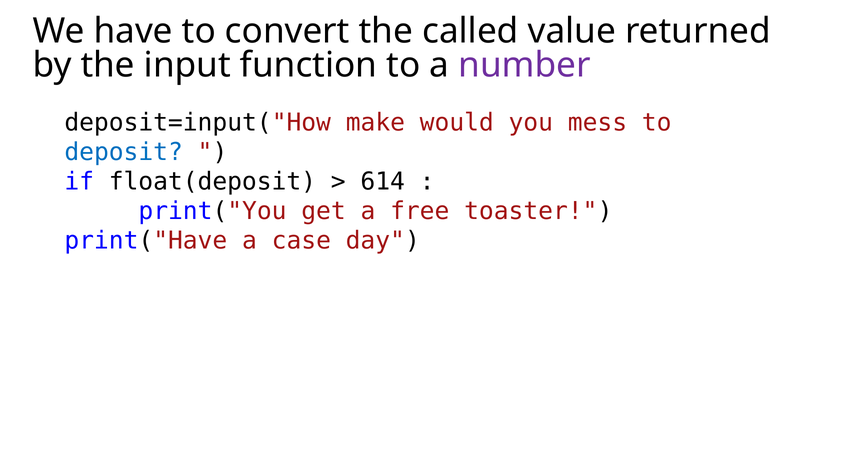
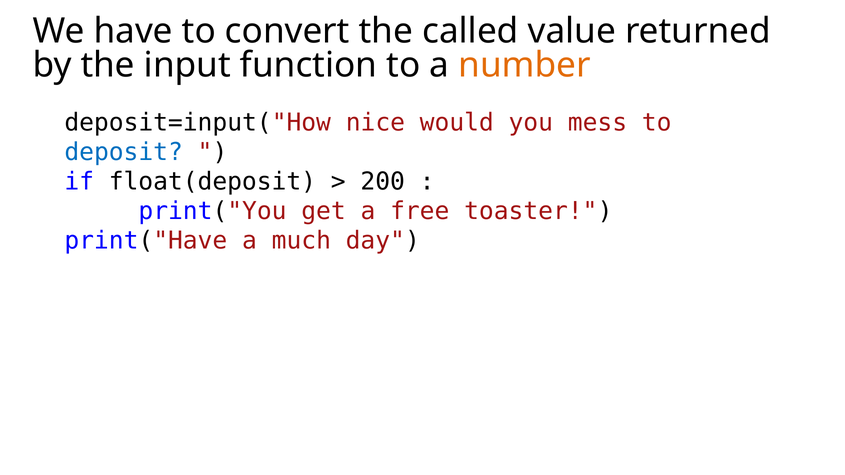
number colour: purple -> orange
make: make -> nice
614: 614 -> 200
case: case -> much
